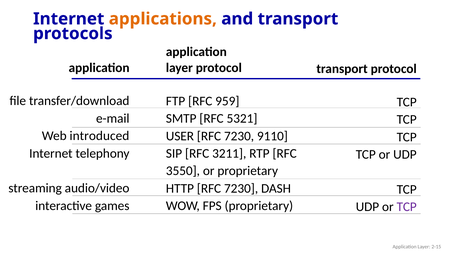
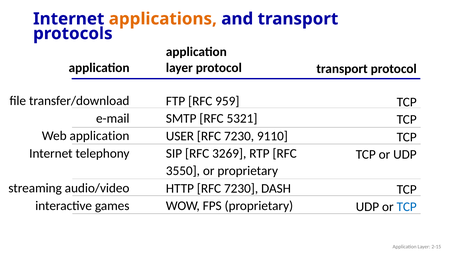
Web introduced: introduced -> application
3211: 3211 -> 3269
TCP at (407, 207) colour: purple -> blue
